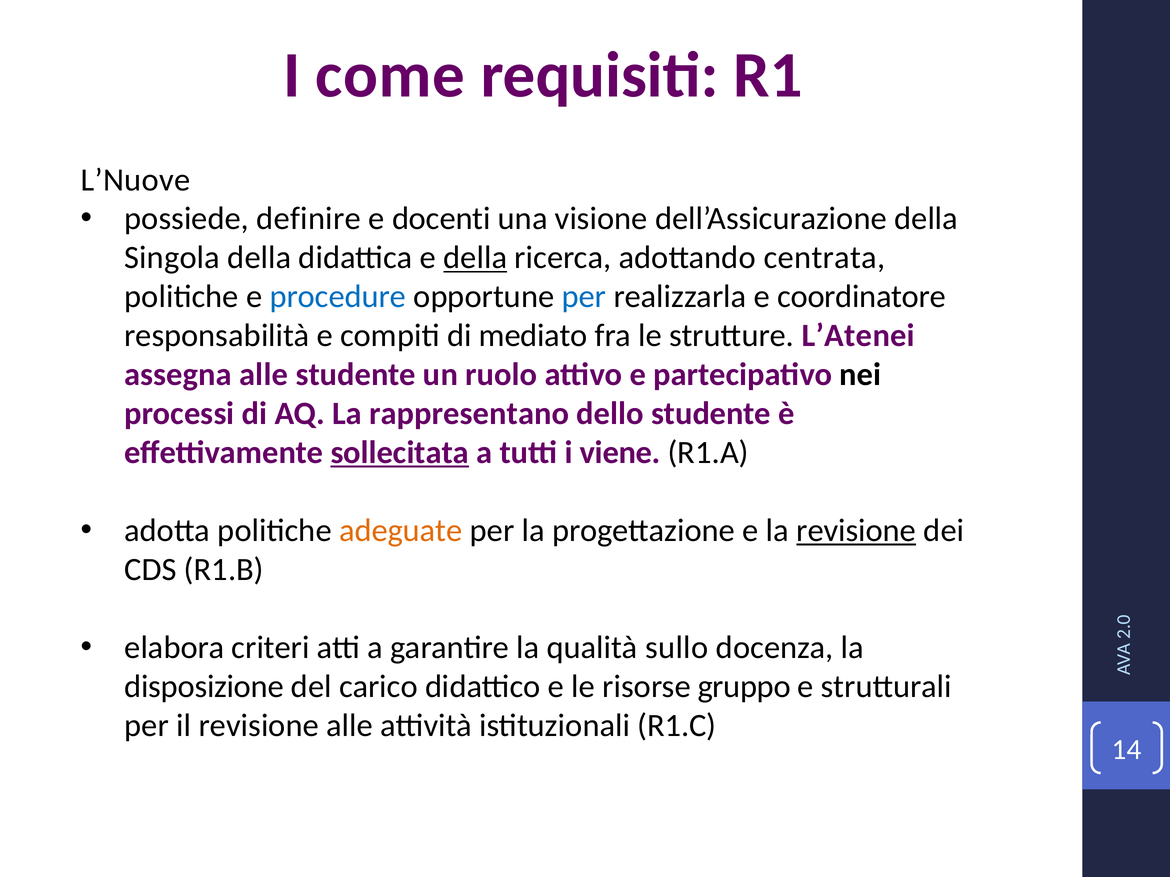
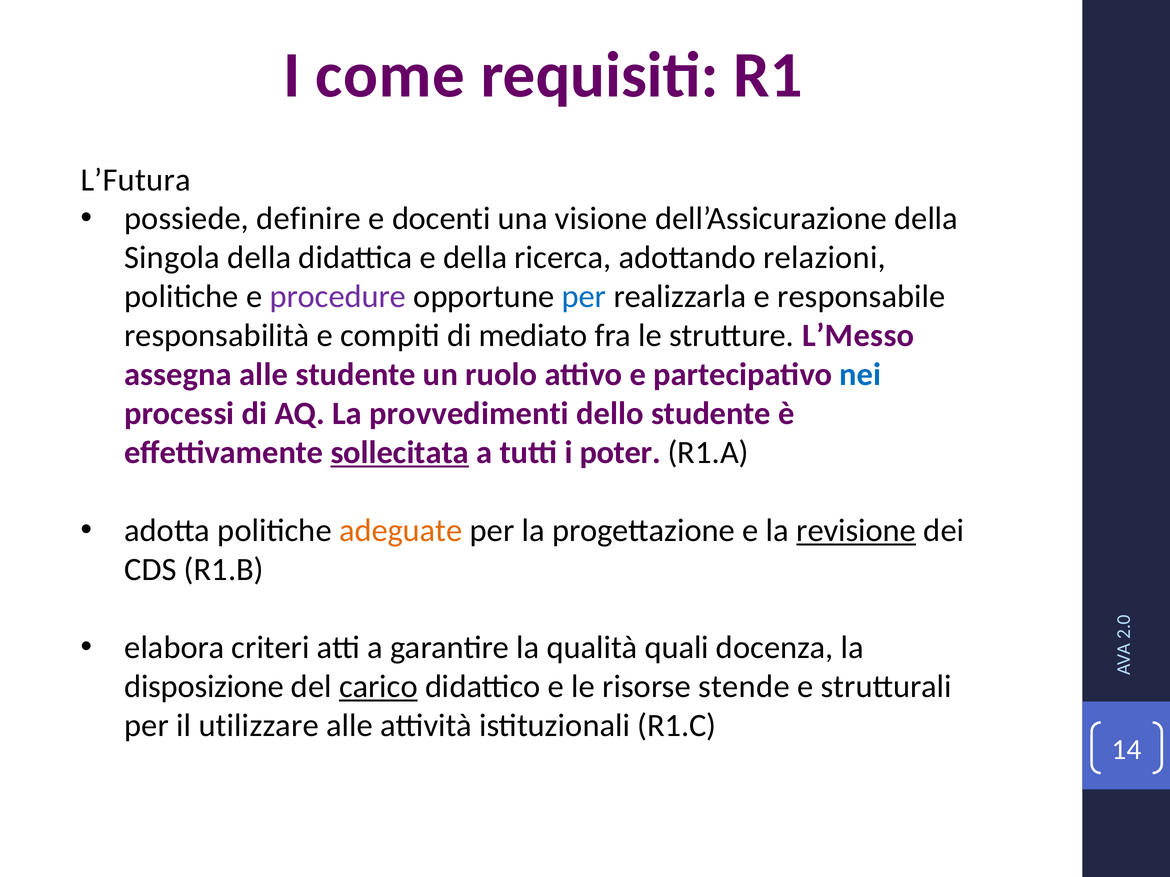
L’Nuove: L’Nuove -> L’Futura
della at (475, 258) underline: present -> none
centrata: centrata -> relazioni
procedure colour: blue -> purple
coordinatore: coordinatore -> responsabile
L’Atenei: L’Atenei -> L’Messo
nei colour: black -> blue
rappresentano: rappresentano -> provvedimenti
viene: viene -> poter
sullo: sullo -> quali
carico underline: none -> present
gruppo: gruppo -> stende
il revisione: revisione -> utilizzare
